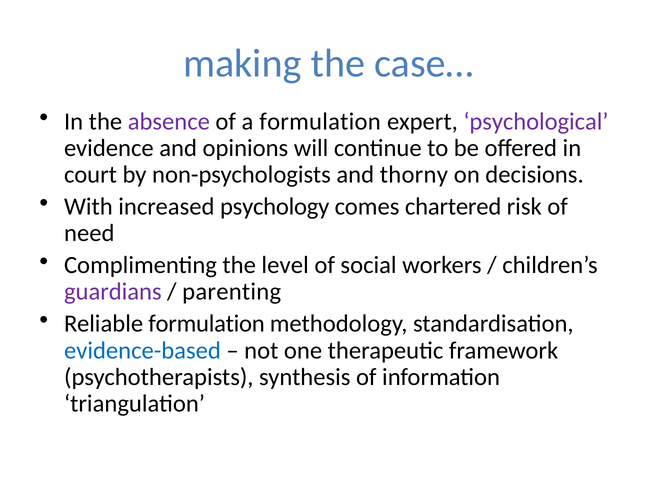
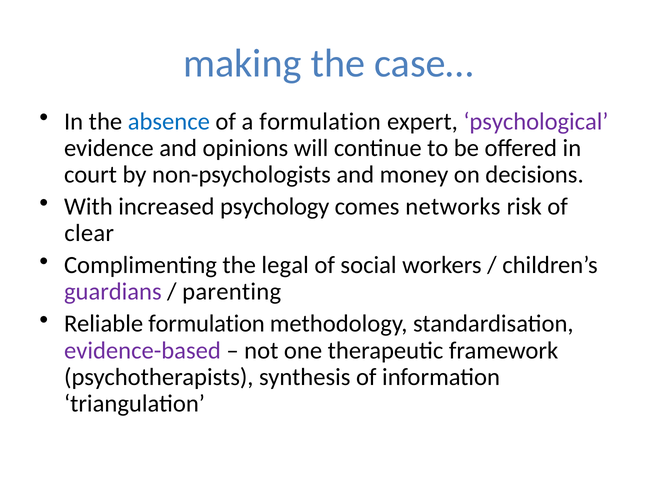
absence colour: purple -> blue
thorny: thorny -> money
chartered: chartered -> networks
need: need -> clear
level: level -> legal
evidence-based colour: blue -> purple
